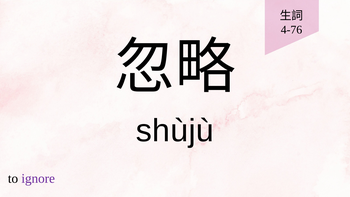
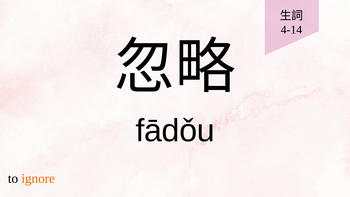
4-76: 4-76 -> 4-14
shùjù: shùjù -> fādǒu
ignore colour: purple -> orange
